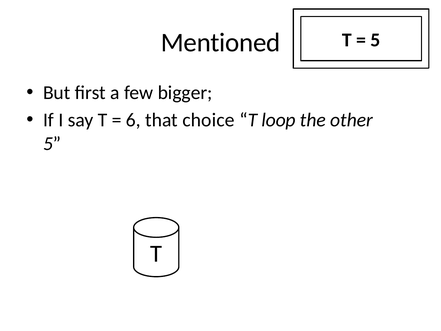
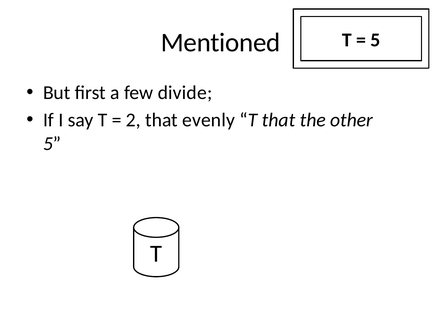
bigger: bigger -> divide
6: 6 -> 2
choice: choice -> evenly
T loop: loop -> that
